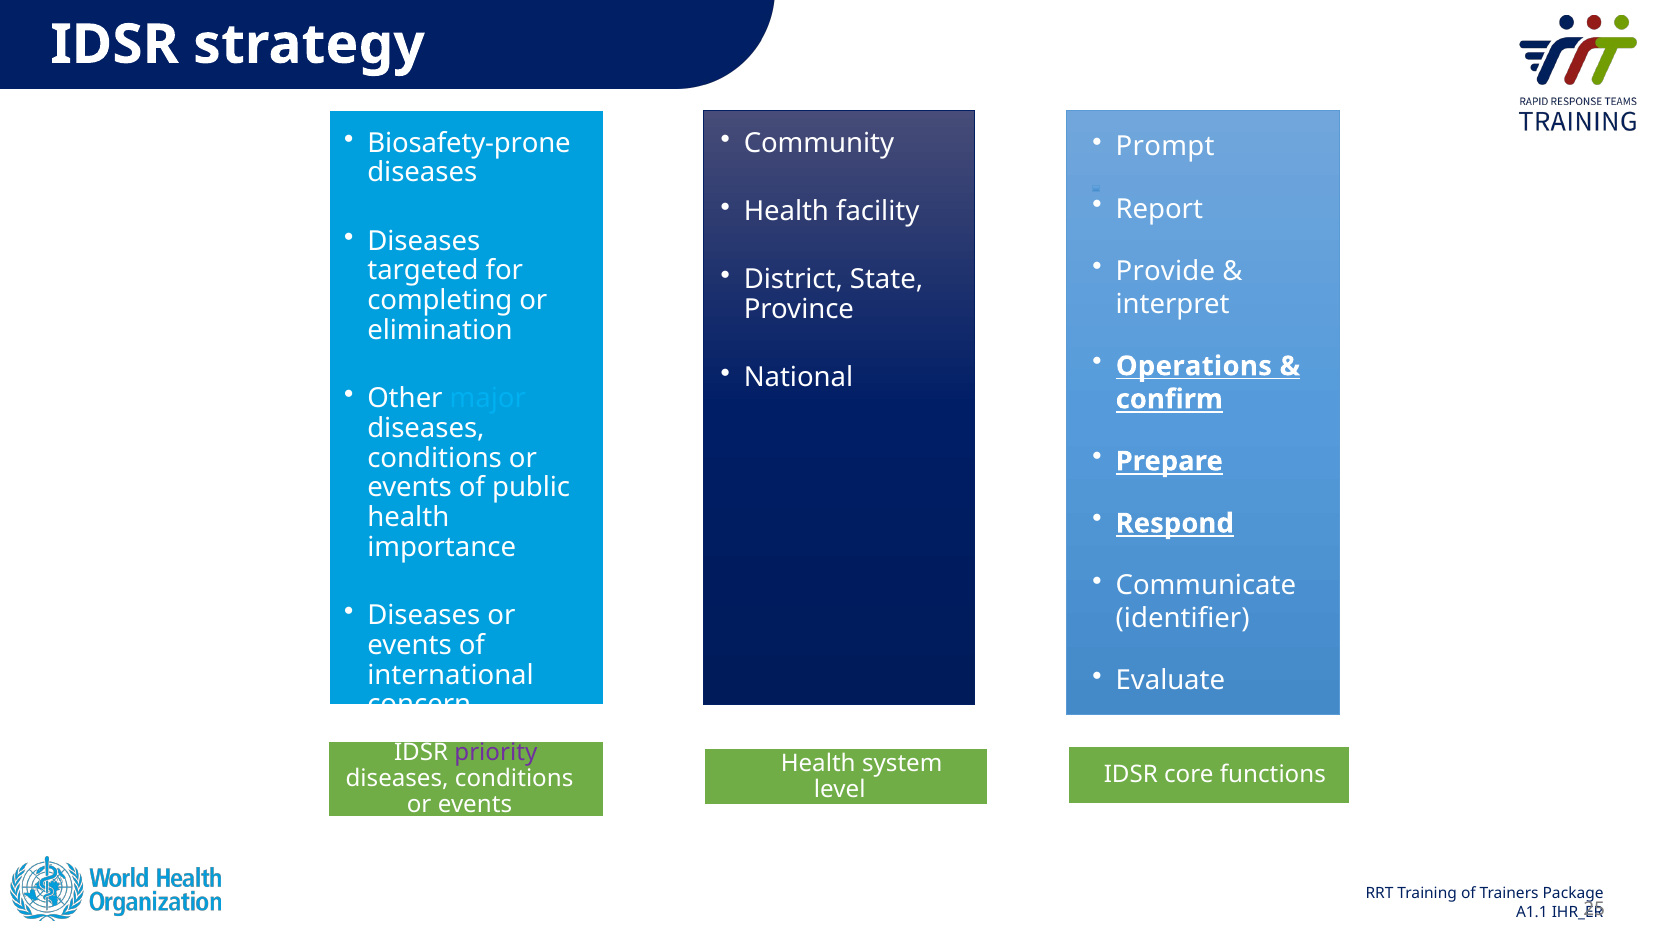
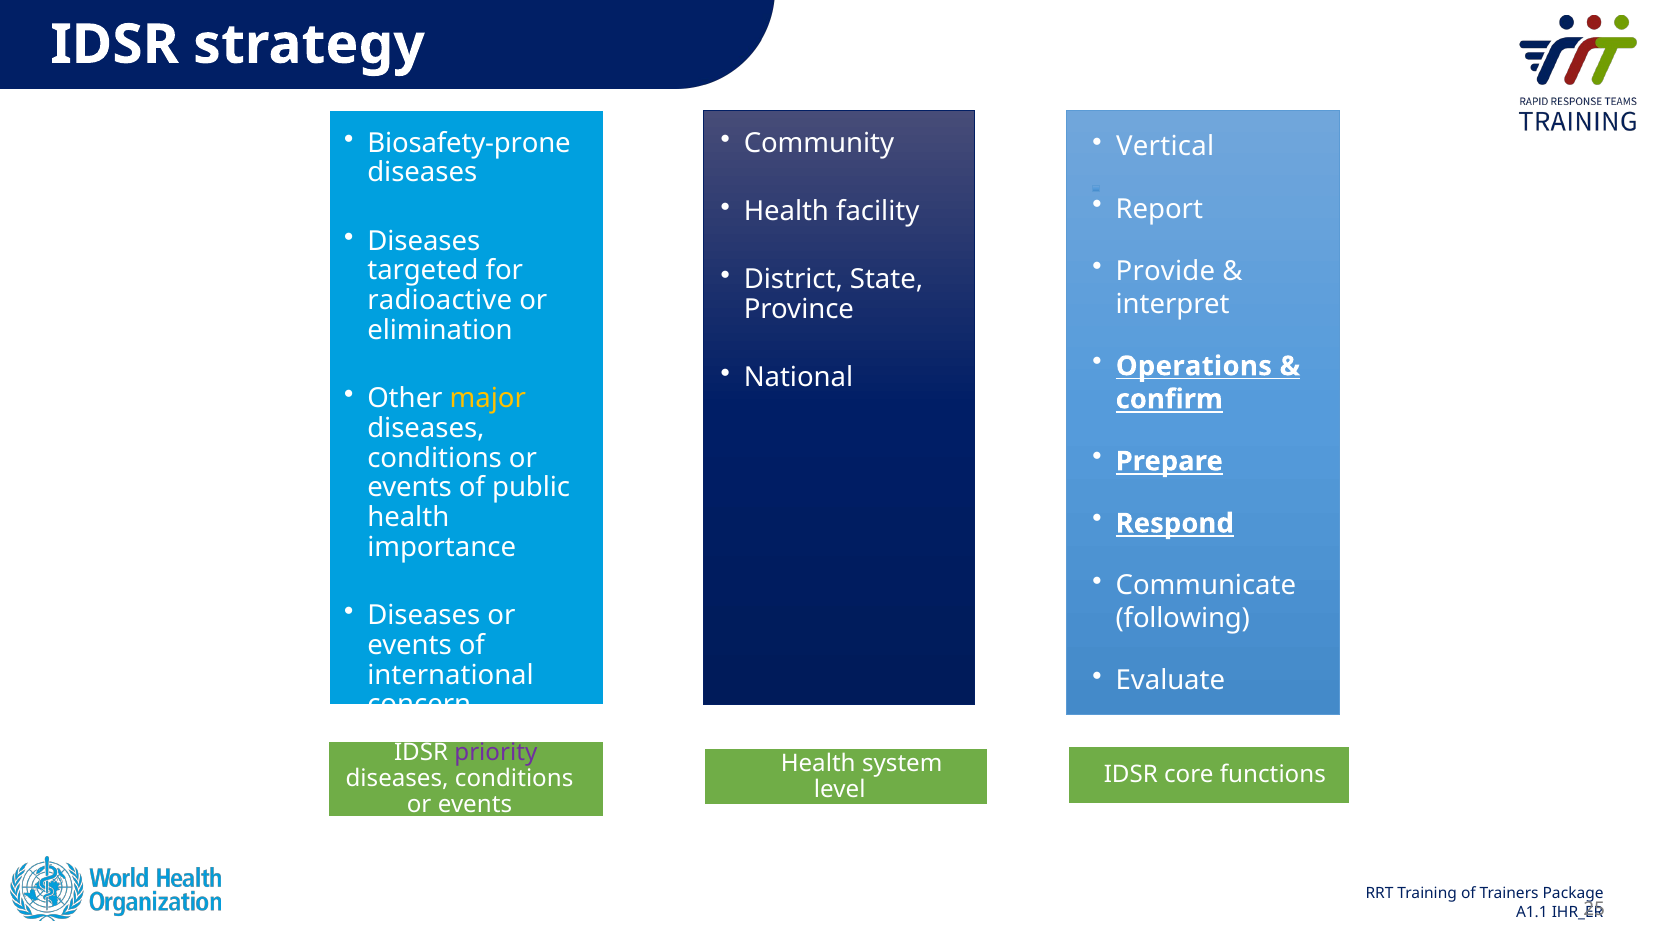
Prompt: Prompt -> Vertical
completing: completing -> radioactive
major colour: light blue -> yellow
identifier: identifier -> following
